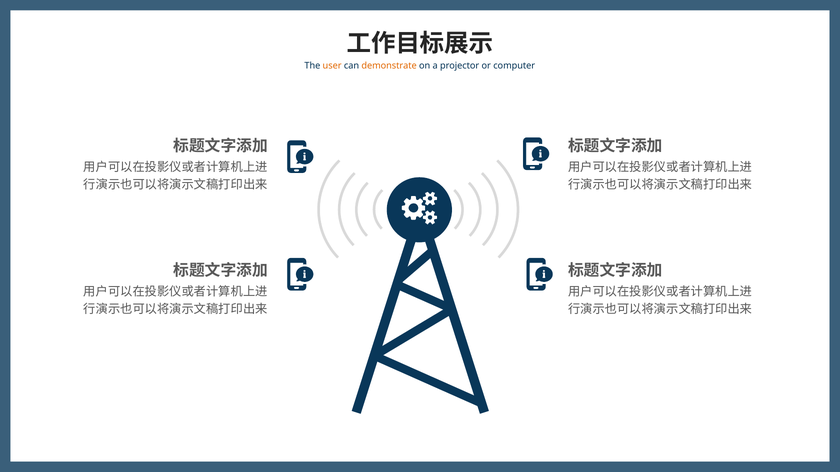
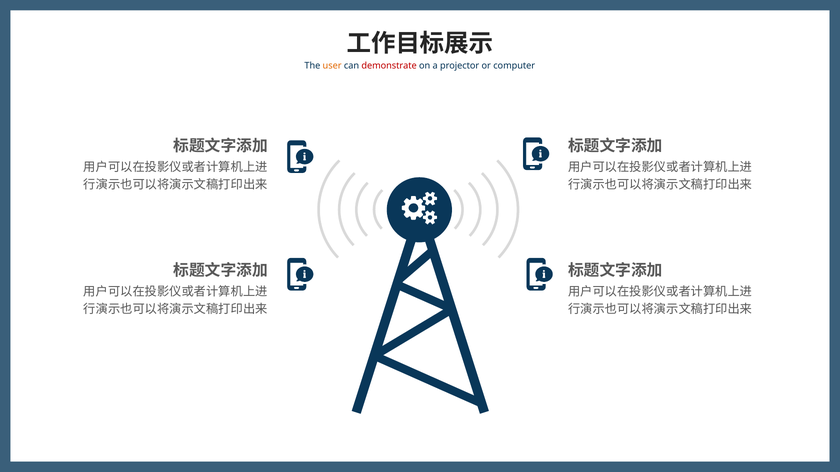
demonstrate colour: orange -> red
